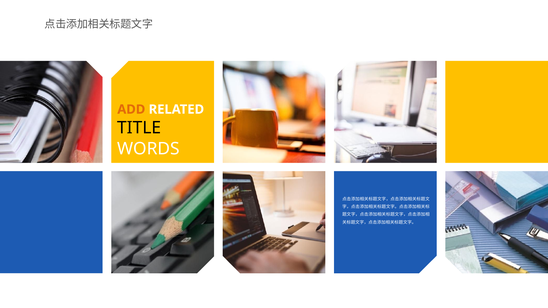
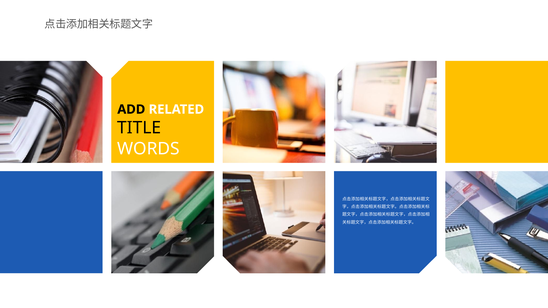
ADD colour: orange -> black
